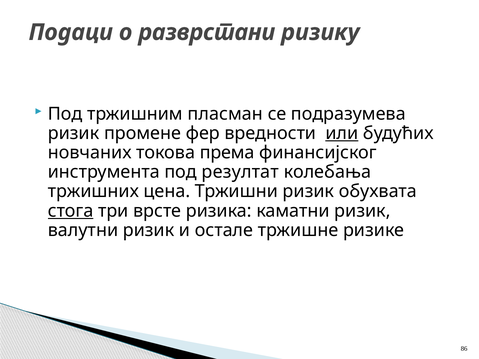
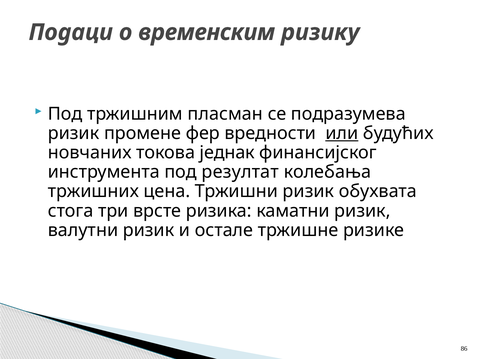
разврстани: разврстани -> временским
према: према -> једнак
стога underline: present -> none
